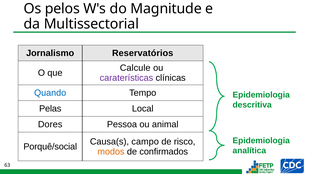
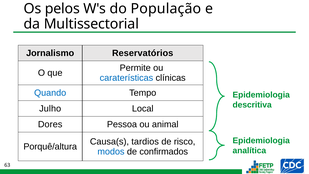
Magnitude: Magnitude -> População
Calcule: Calcule -> Permite
caraterísticas colour: purple -> blue
Pelas: Pelas -> Julho
campo: campo -> tardios
Porquê/social: Porquê/social -> Porquê/altura
modos colour: orange -> blue
